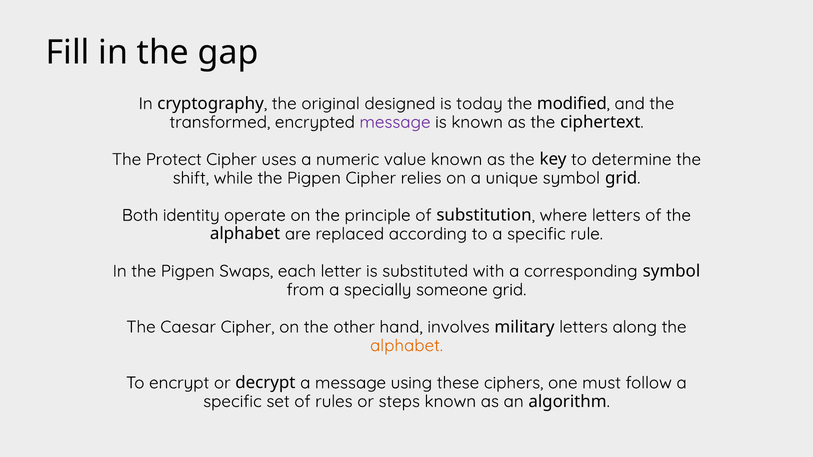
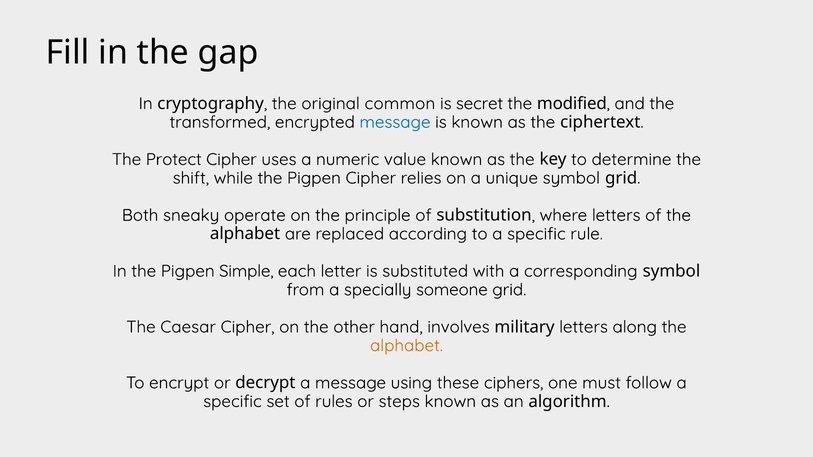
designed: designed -> common
today: today -> secret
message at (395, 122) colour: purple -> blue
identity: identity -> sneaky
Swaps: Swaps -> Simple
